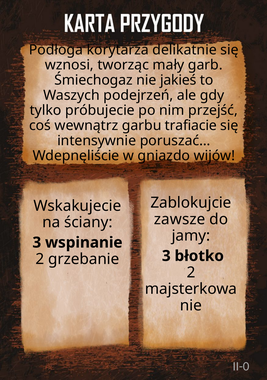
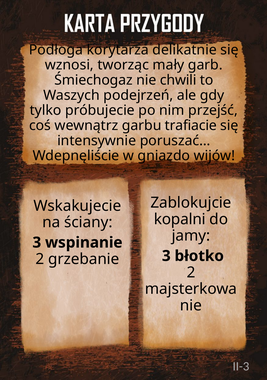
jakieś: jakieś -> chwili
zawsze: zawsze -> kopalni
II-0: II-0 -> II-3
